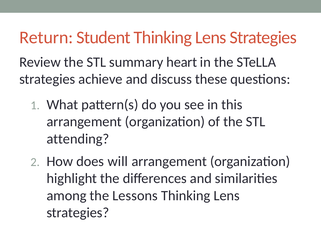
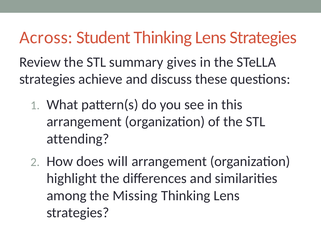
Return: Return -> Across
heart: heart -> gives
Lessons: Lessons -> Missing
